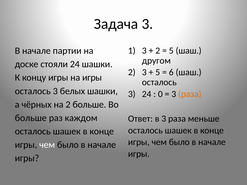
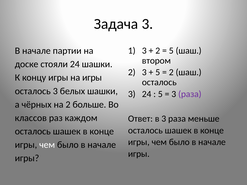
другом: другом -> втором
6 at (171, 72): 6 -> 2
0 at (160, 94): 0 -> 5
раза at (190, 94) colour: orange -> purple
больше at (31, 118): больше -> классов
